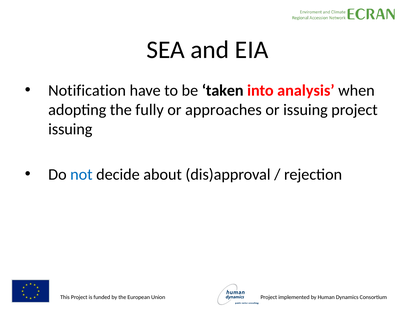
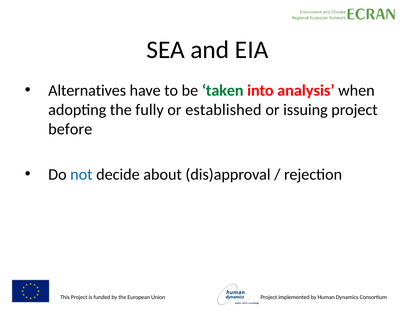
Notification: Notification -> Alternatives
taken colour: black -> green
approaches: approaches -> established
issuing at (70, 129): issuing -> before
